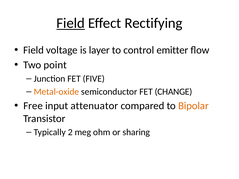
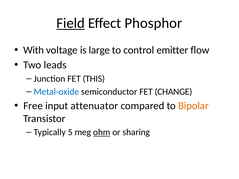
Rectifying: Rectifying -> Phosphor
Field at (34, 50): Field -> With
layer: layer -> large
point: point -> leads
FIVE: FIVE -> THIS
Metal-oxide colour: orange -> blue
2: 2 -> 5
ohm underline: none -> present
